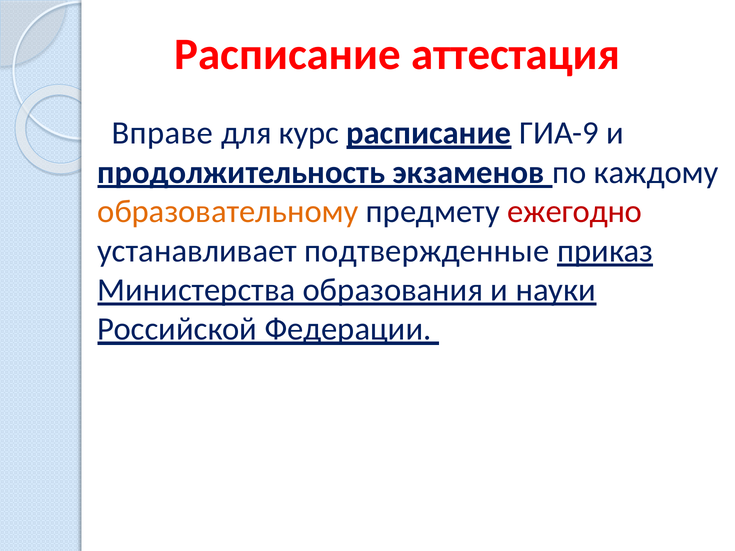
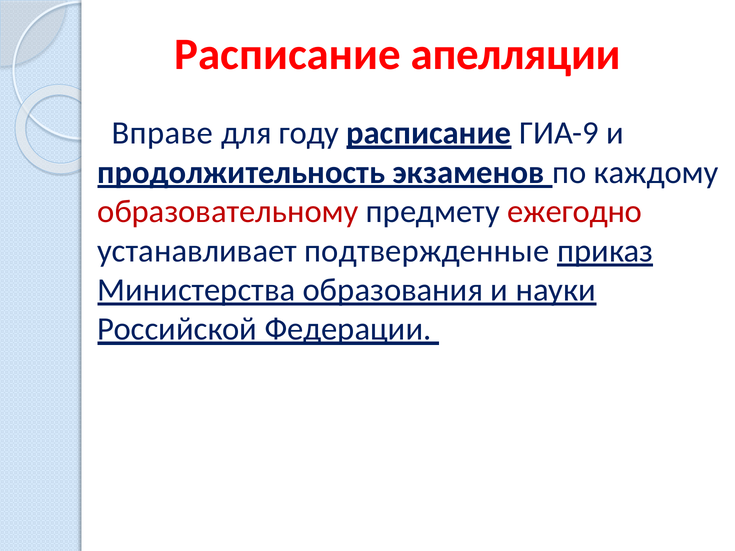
аттестация: аттестация -> апелляции
курс: курс -> году
образовательному colour: orange -> red
